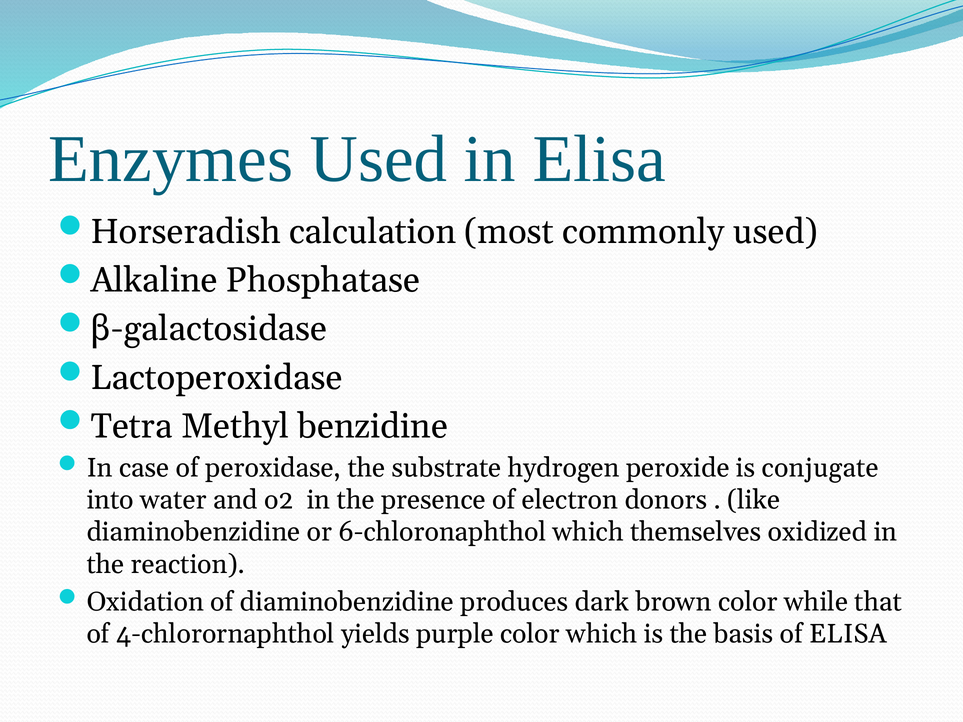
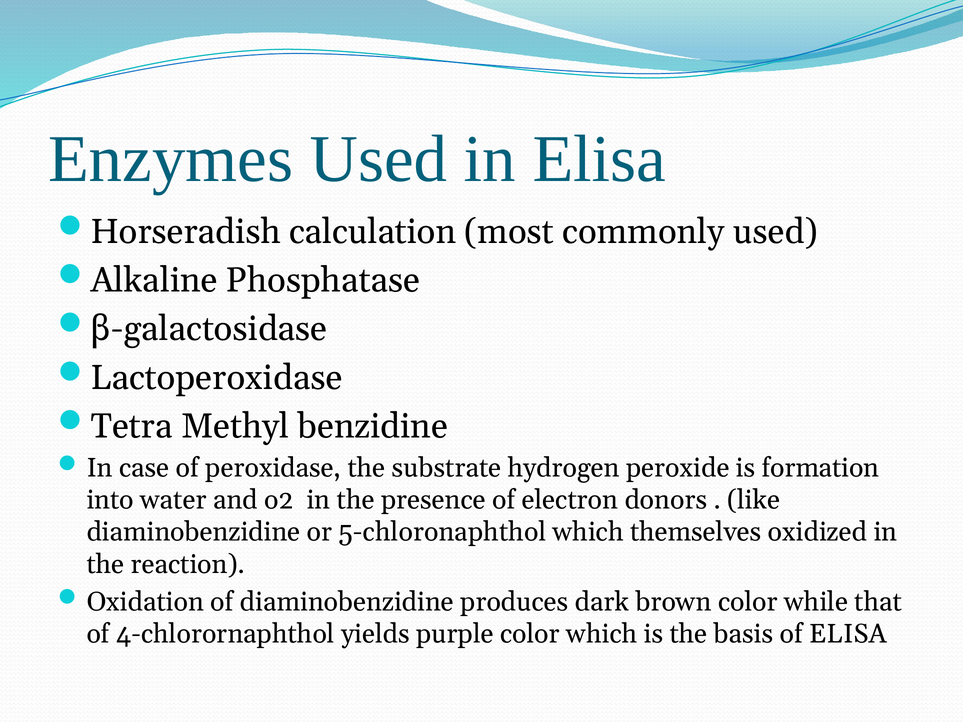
conjugate: conjugate -> formation
6-chloronaphthol: 6-chloronaphthol -> 5-chloronaphthol
